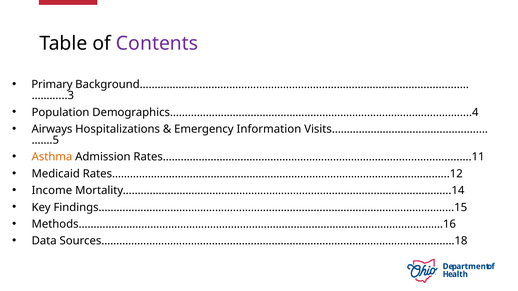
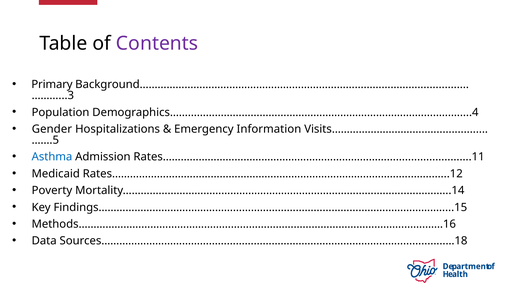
Airways: Airways -> Gender
Asthma colour: orange -> blue
Income: Income -> Poverty
